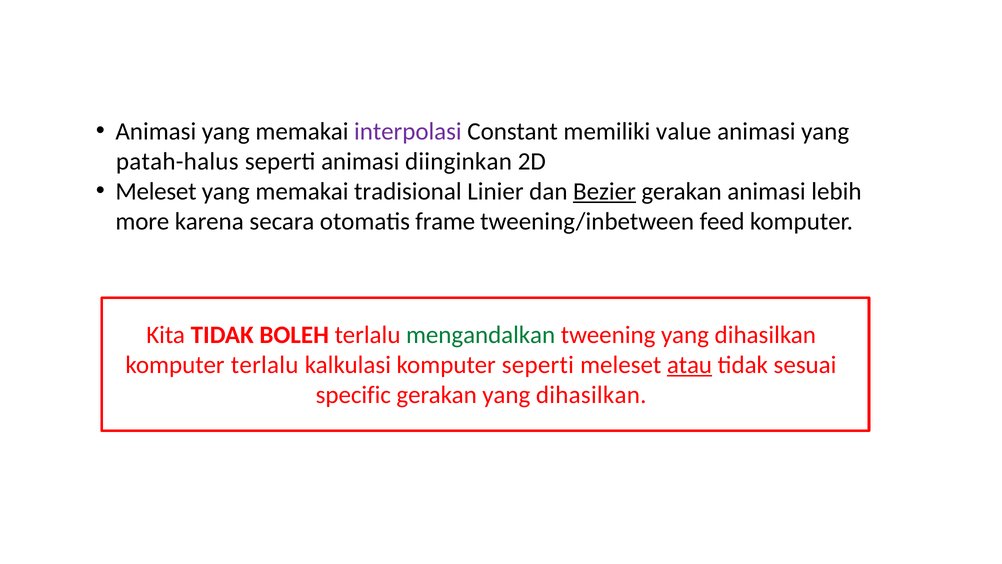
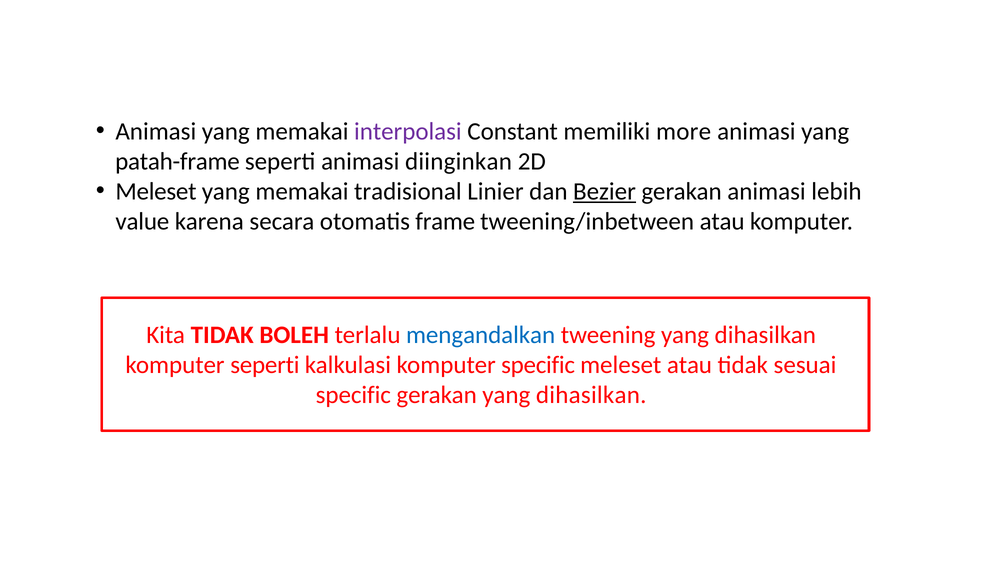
value: value -> more
patah-halus: patah-halus -> patah-frame
more: more -> value
tweening/inbetween feed: feed -> atau
mengandalkan colour: green -> blue
komputer terlalu: terlalu -> seperti
komputer seperti: seperti -> specific
atau at (690, 365) underline: present -> none
